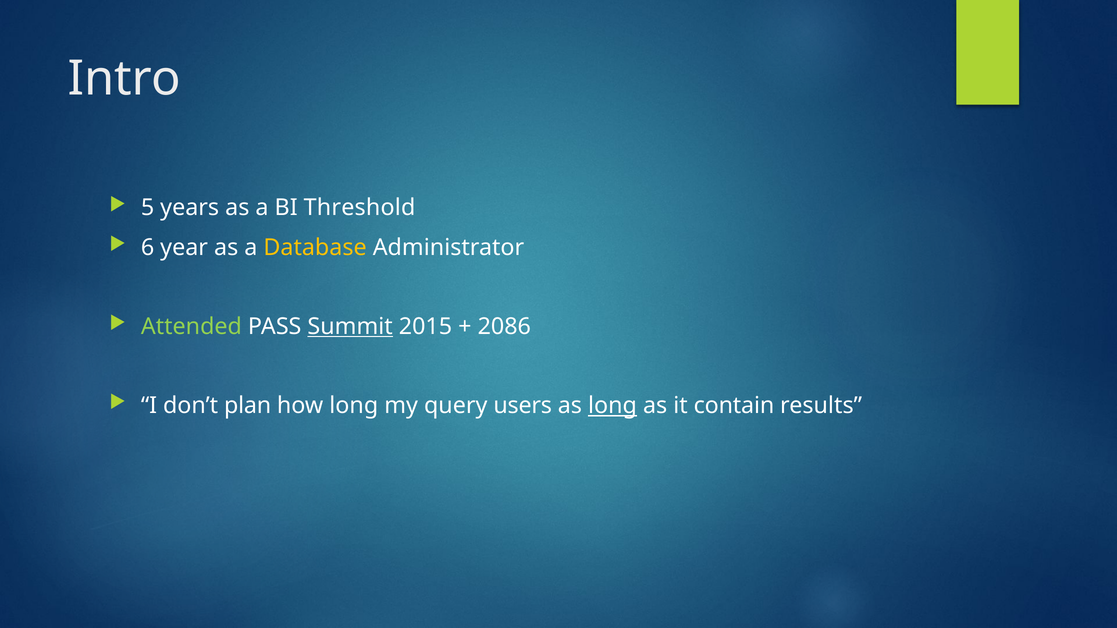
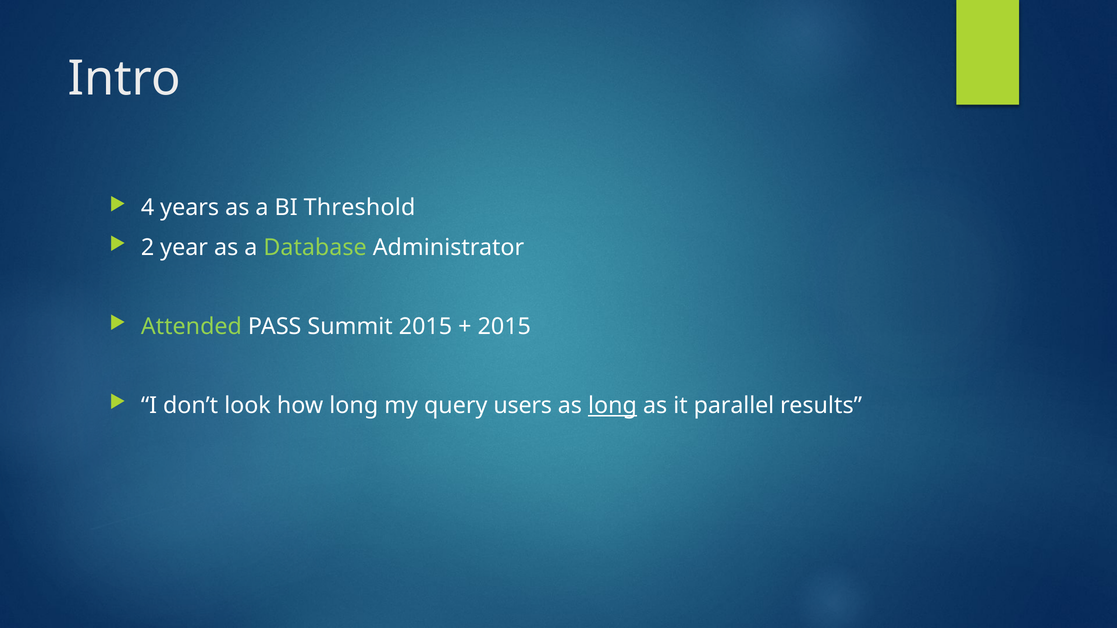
5: 5 -> 4
6: 6 -> 2
Database colour: yellow -> light green
Summit underline: present -> none
2086 at (504, 327): 2086 -> 2015
plan: plan -> look
contain: contain -> parallel
